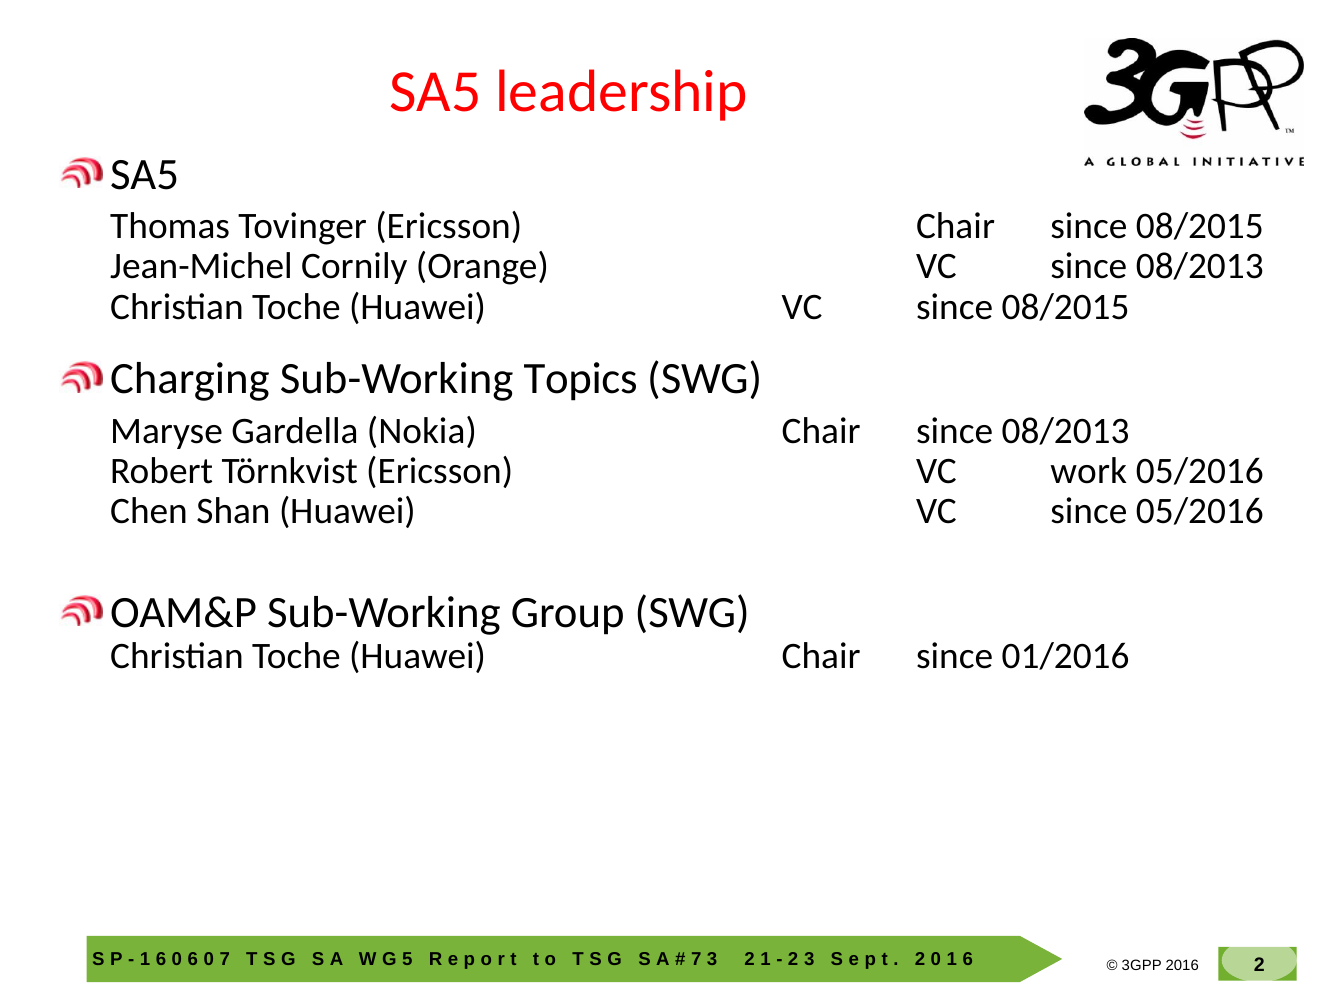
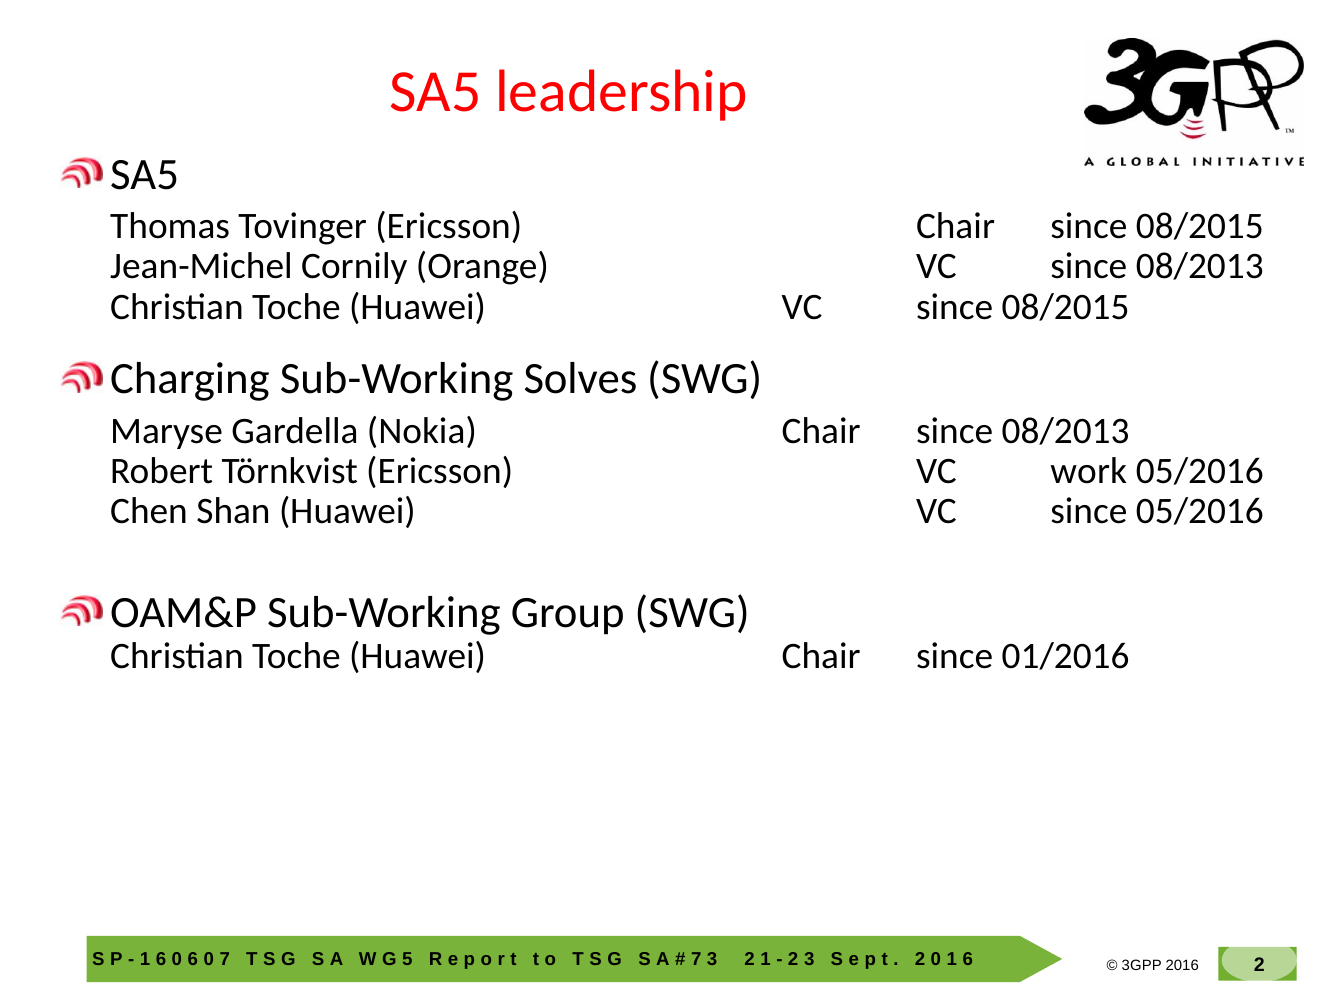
Topics: Topics -> Solves
